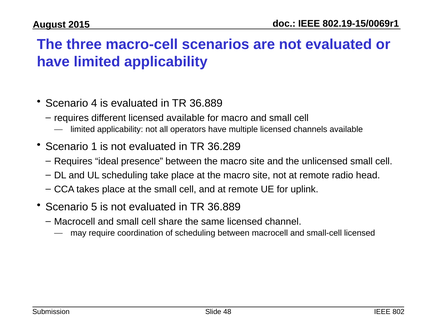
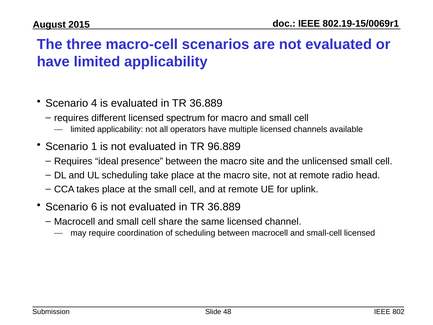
licensed available: available -> spectrum
36.289: 36.289 -> 96.889
5: 5 -> 6
